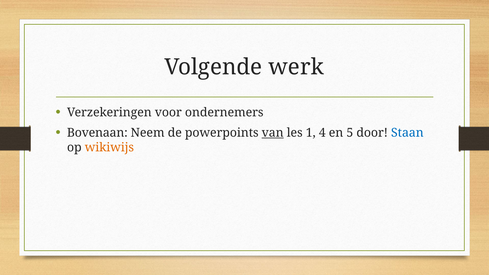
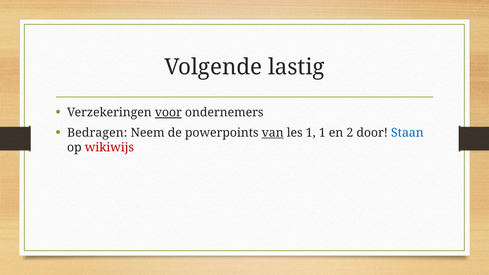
werk: werk -> lastig
voor underline: none -> present
Bovenaan: Bovenaan -> Bedragen
1 4: 4 -> 1
5: 5 -> 2
wikiwijs colour: orange -> red
